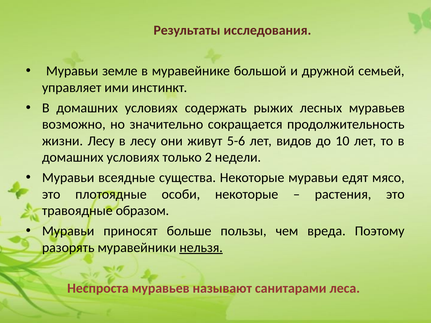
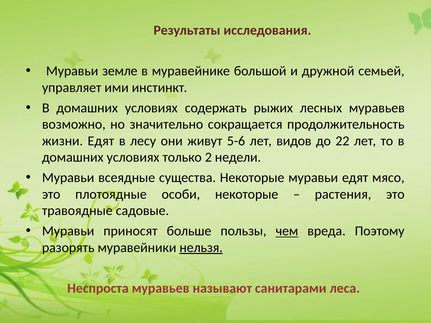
жизни Лесу: Лесу -> Едят
10: 10 -> 22
образом: образом -> садовые
чем underline: none -> present
